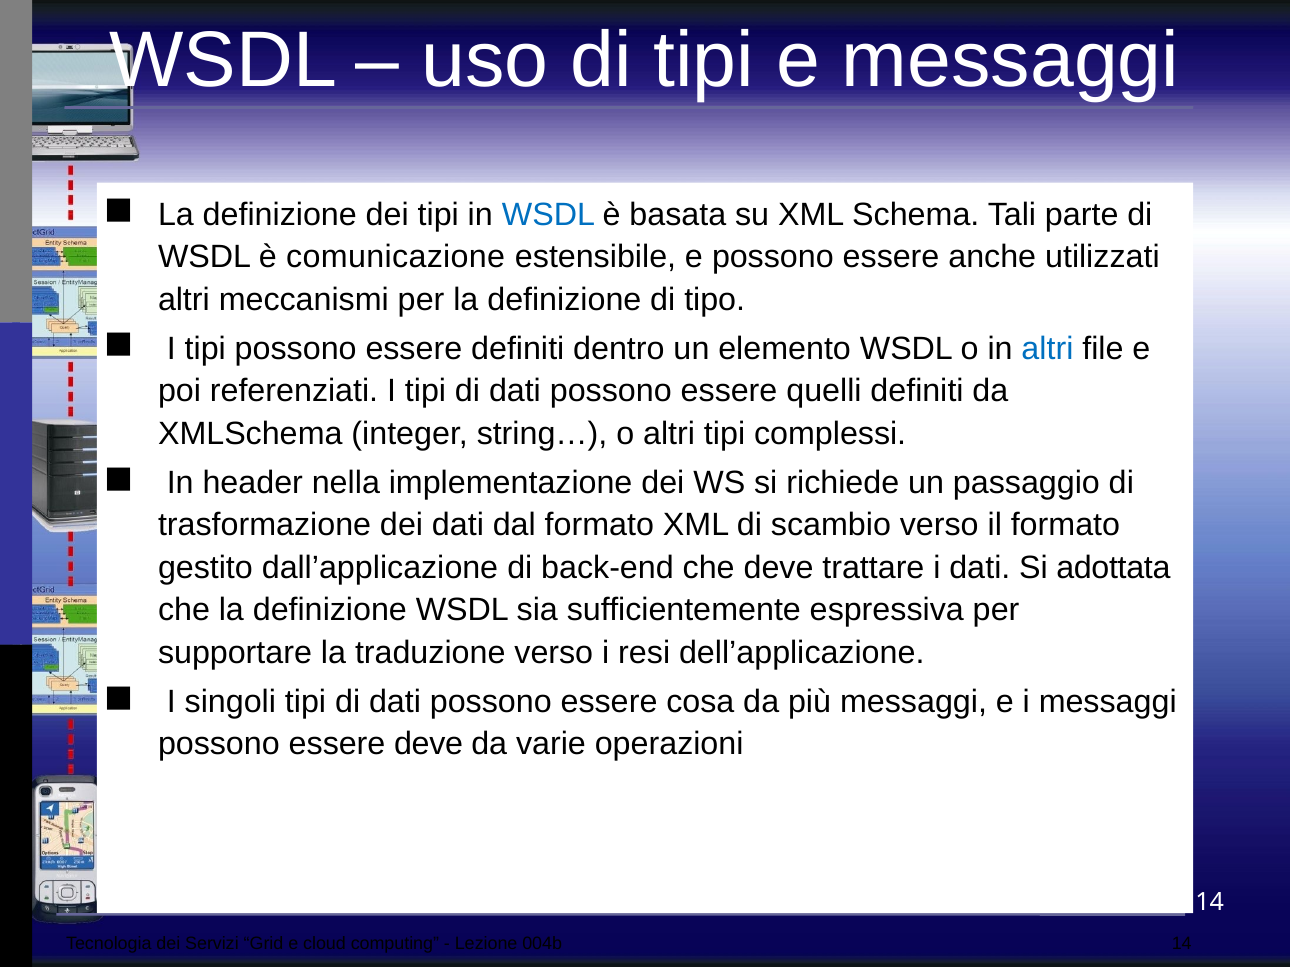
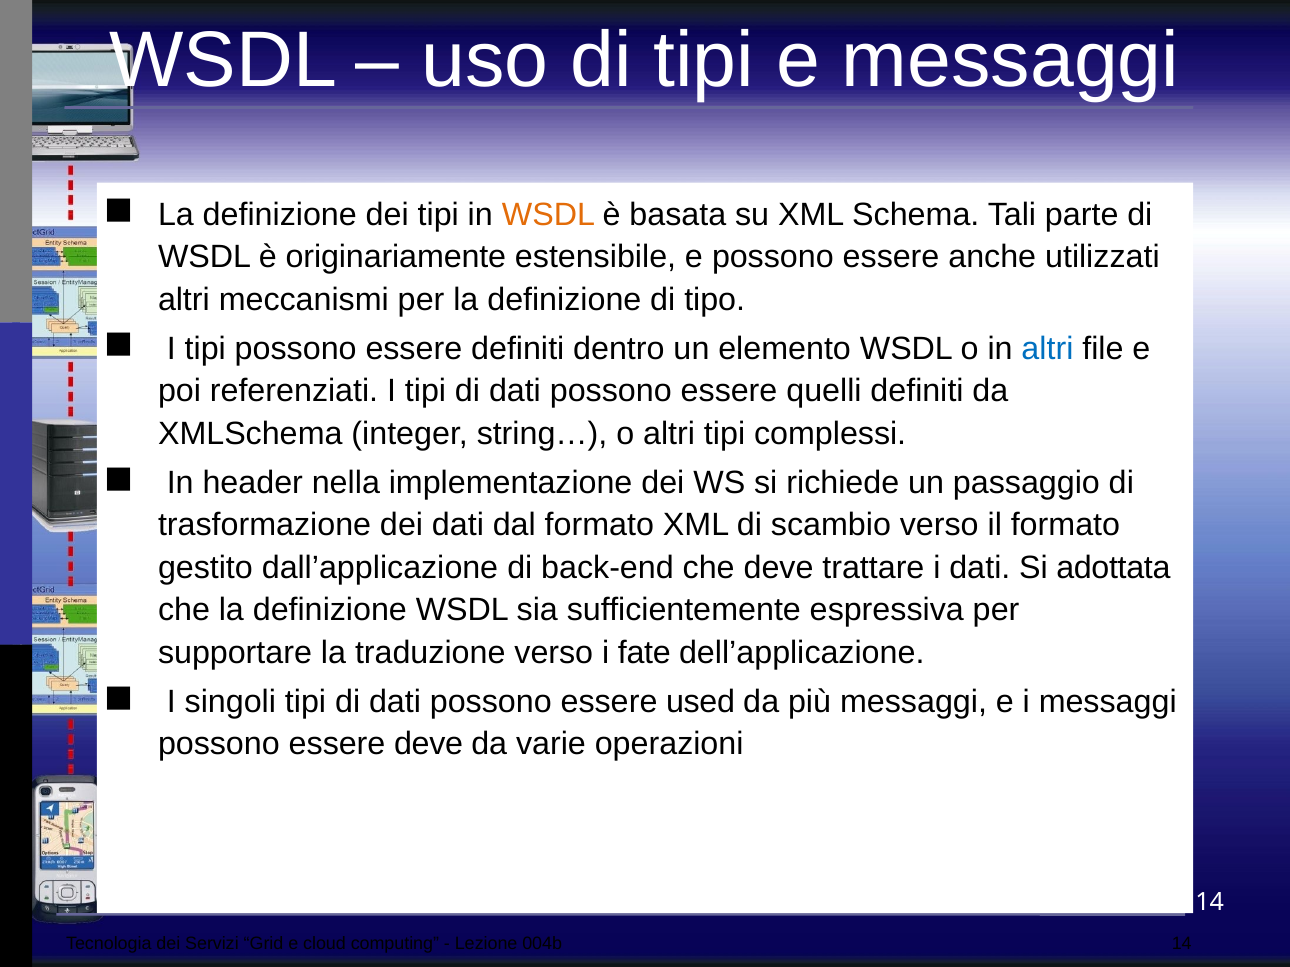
WSDL at (548, 215) colour: blue -> orange
comunicazione: comunicazione -> originariamente
resi: resi -> fate
cosa: cosa -> used
